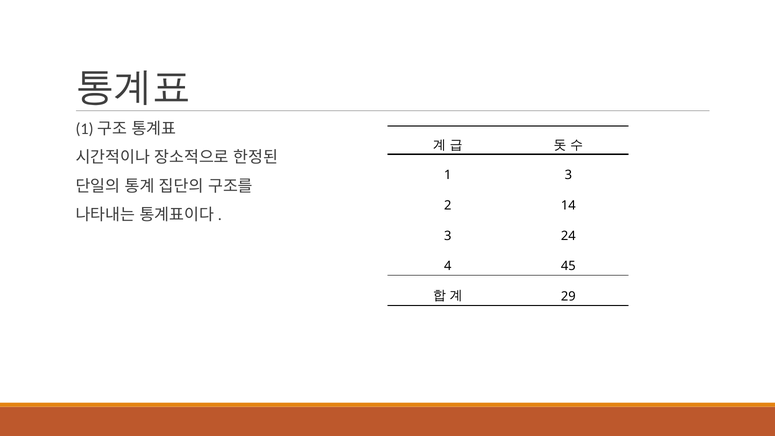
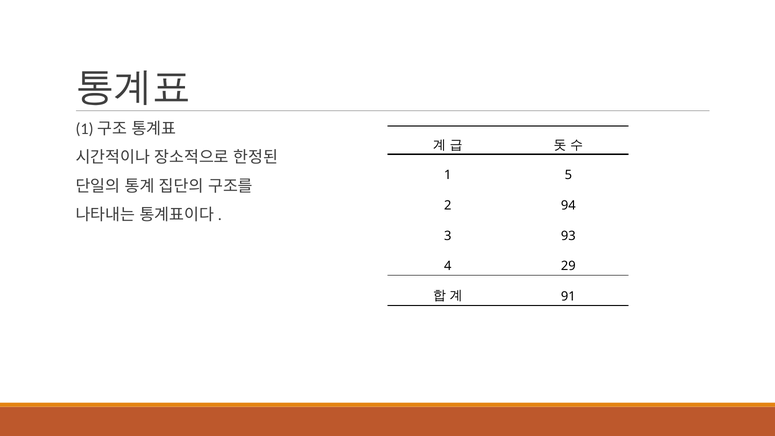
1 3: 3 -> 5
14: 14 -> 94
24: 24 -> 93
45: 45 -> 29
29: 29 -> 91
